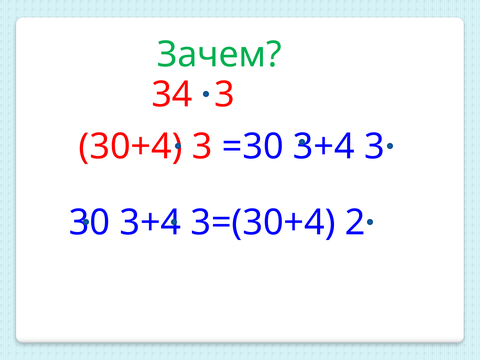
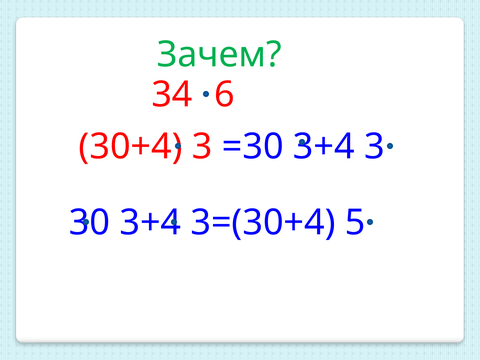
34 3: 3 -> 6
2: 2 -> 5
